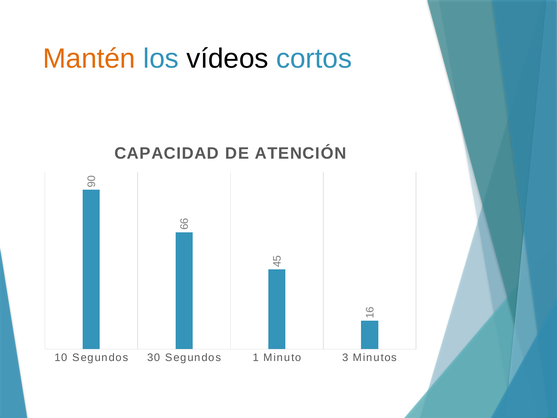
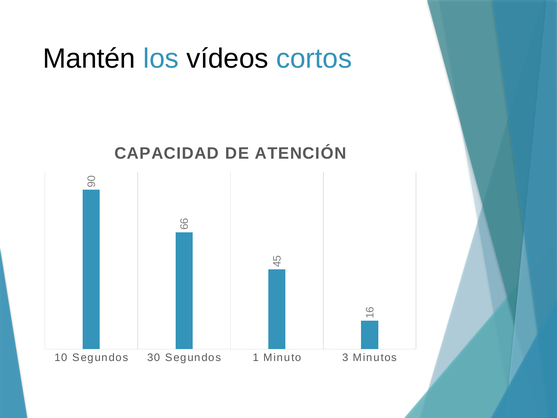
Mantén colour: orange -> black
